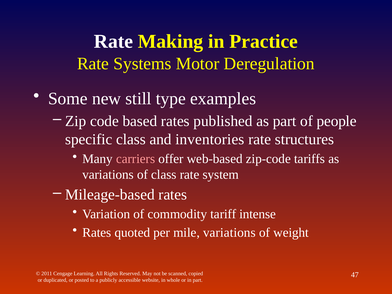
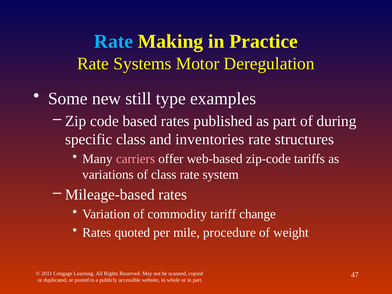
Rate at (114, 42) colour: white -> light blue
people: people -> during
intense: intense -> change
mile variations: variations -> procedure
